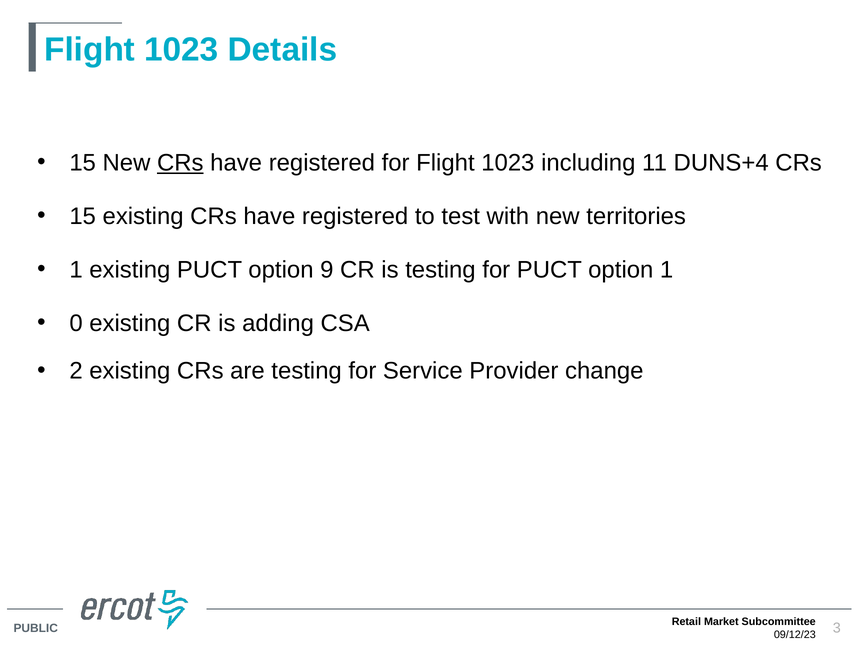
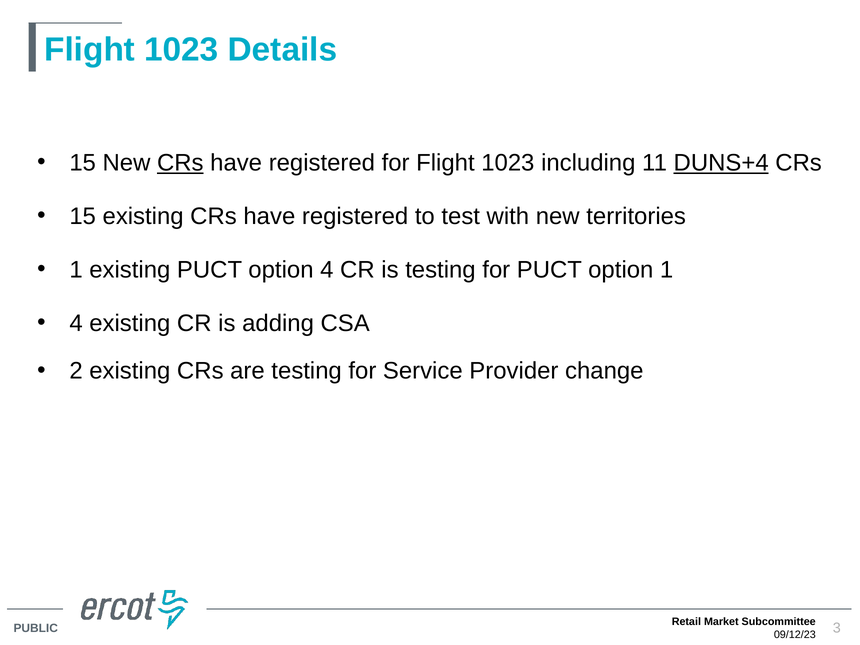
DUNS+4 underline: none -> present
option 9: 9 -> 4
0 at (76, 323): 0 -> 4
